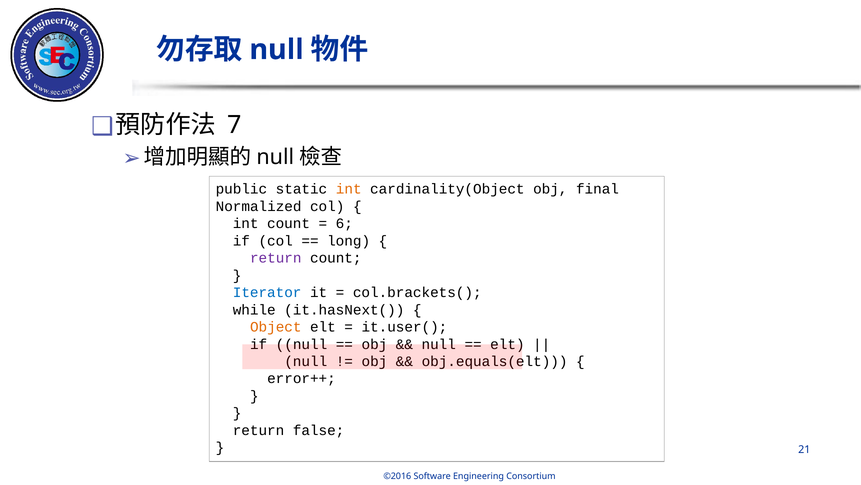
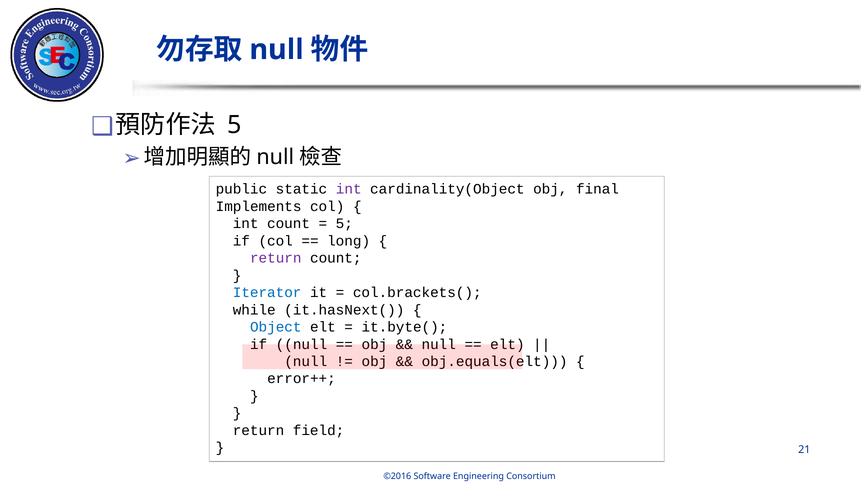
7 at (235, 125): 7 -> 5
int at (349, 189) colour: orange -> purple
Normalized: Normalized -> Implements
6 at (344, 223): 6 -> 5
Object colour: orange -> blue
it.user(: it.user( -> it.byte(
false: false -> field
